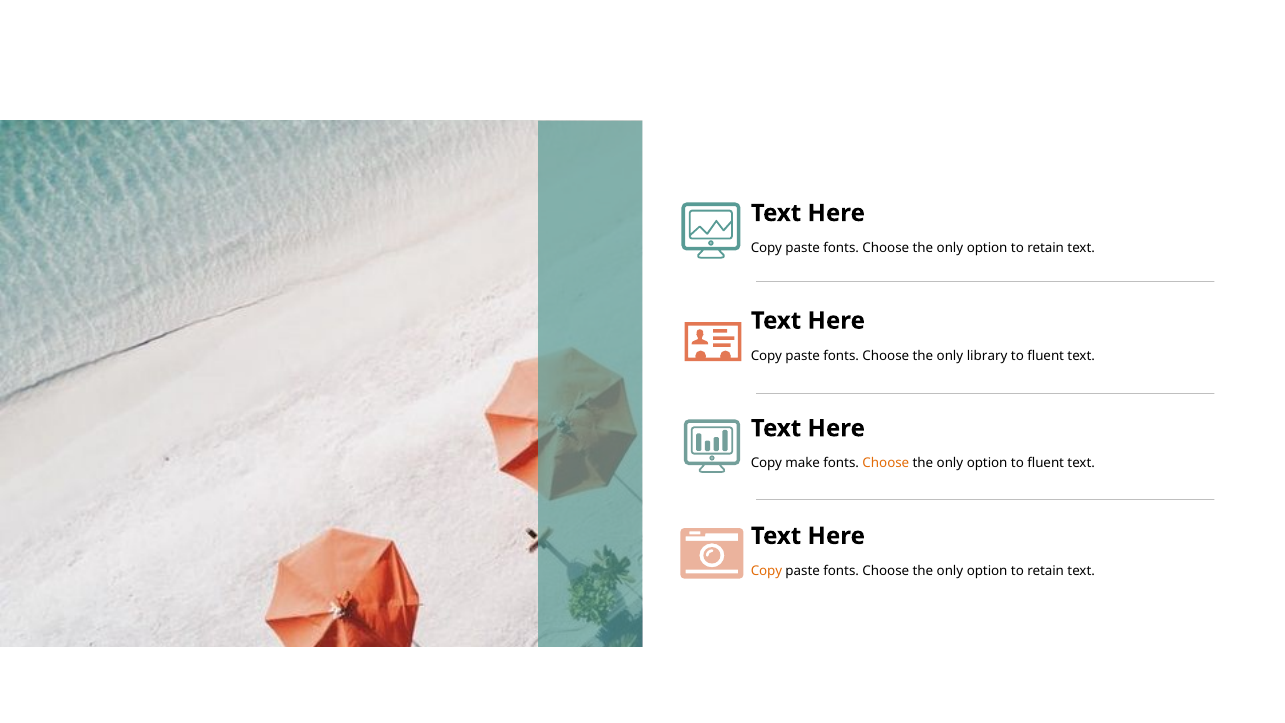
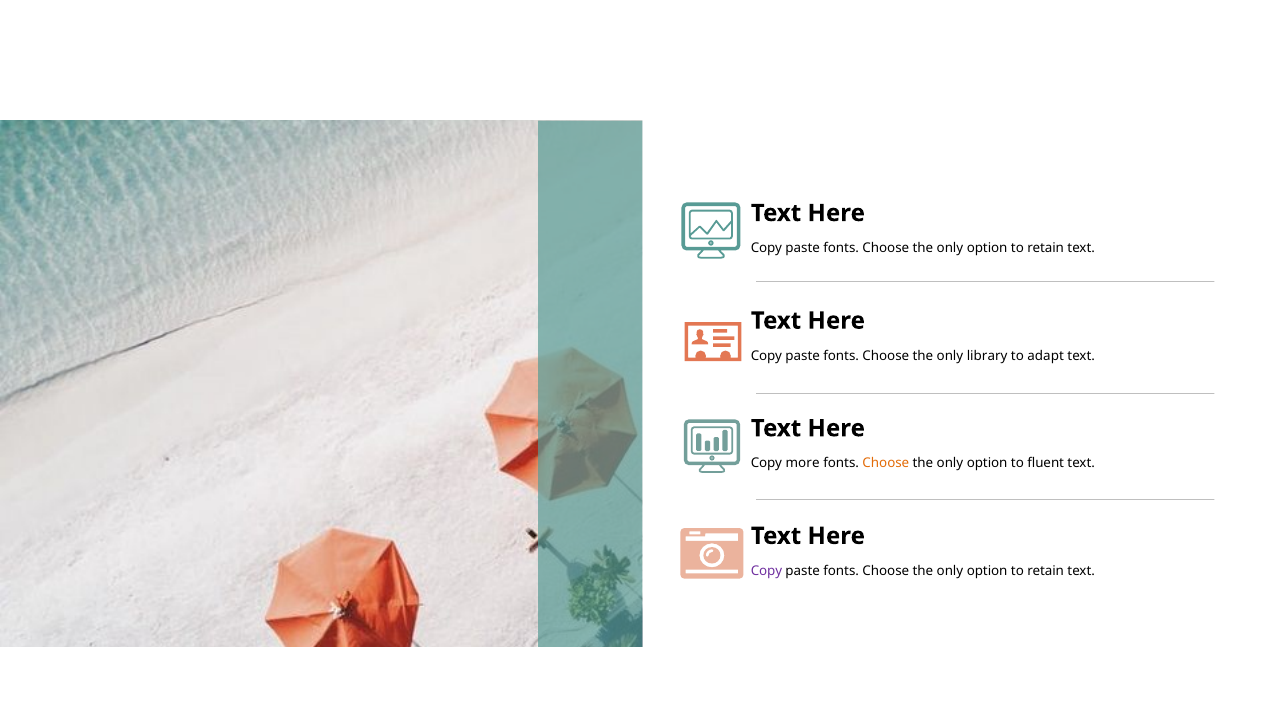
fluent at (1046, 356): fluent -> adapt
make: make -> more
Copy at (766, 571) colour: orange -> purple
